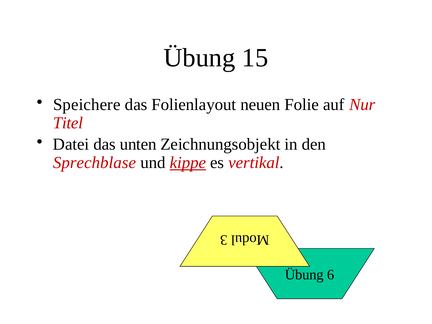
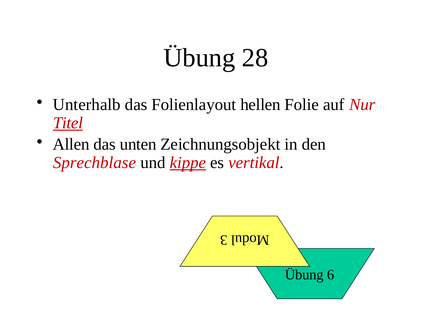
15: 15 -> 28
Speichere: Speichere -> Unterhalb
neuen: neuen -> hellen
Titel underline: none -> present
Datei: Datei -> Allen
